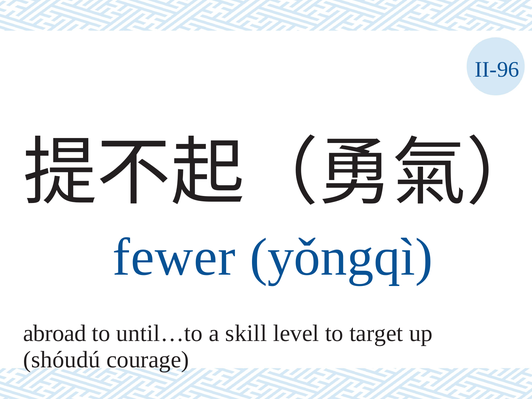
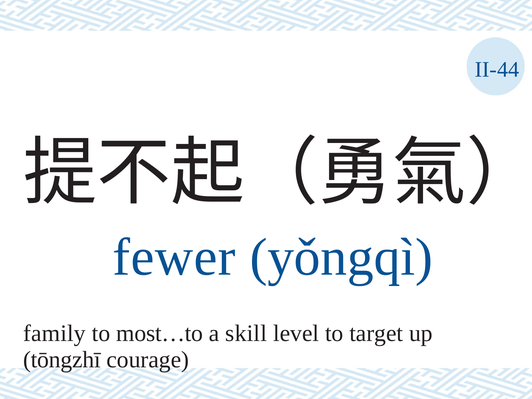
II-96: II-96 -> II-44
abroad: abroad -> family
until…to: until…to -> most…to
shóudú: shóudú -> tōngzhī
